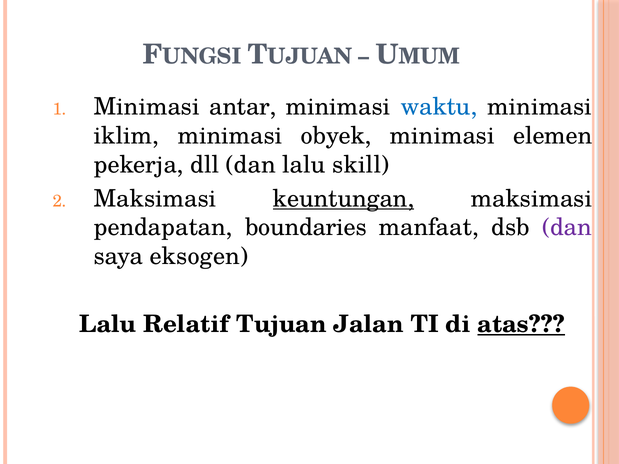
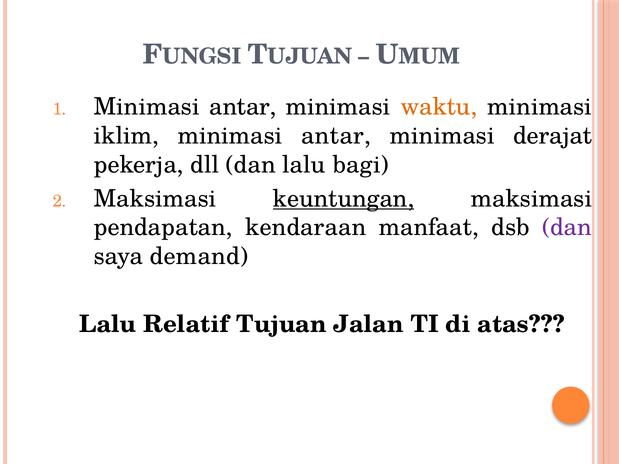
waktu colour: blue -> orange
obyek at (336, 136): obyek -> antar
elemen: elemen -> derajat
skill: skill -> bagi
boundaries: boundaries -> kendaraan
eksogen: eksogen -> demand
atas underline: present -> none
